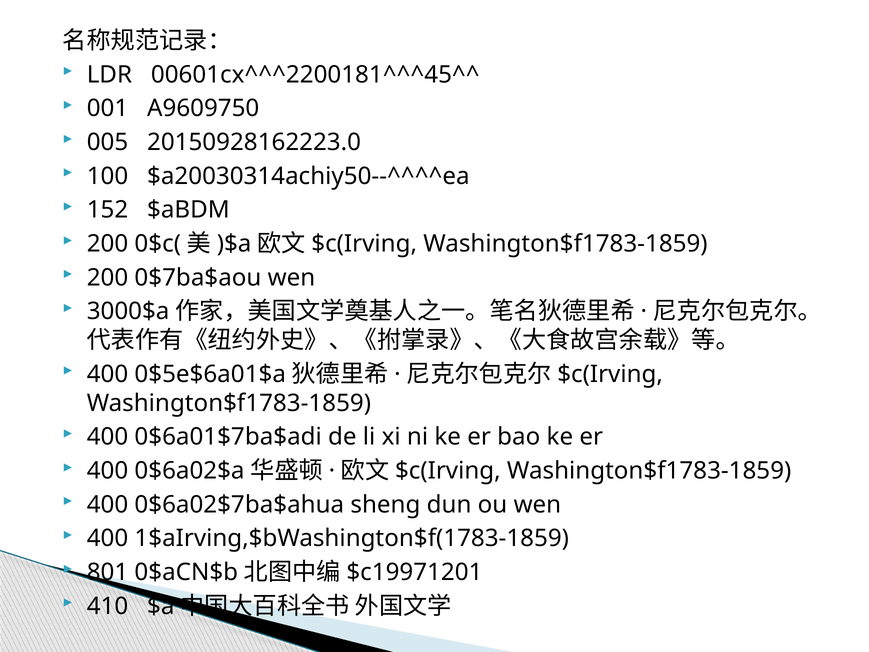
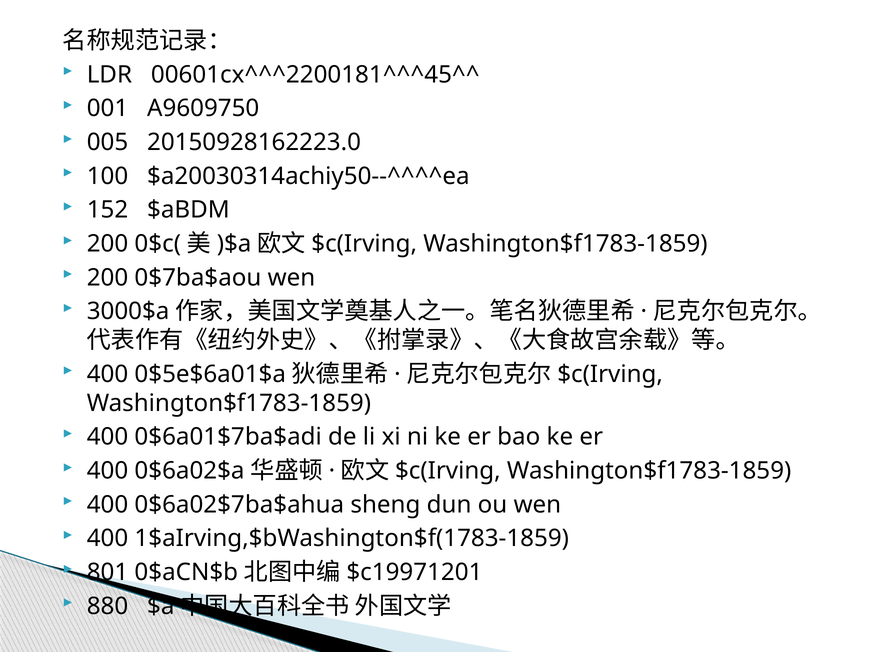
410: 410 -> 880
